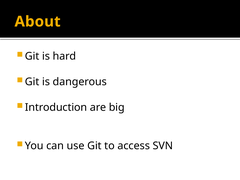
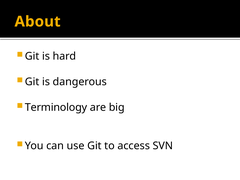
Introduction: Introduction -> Terminology
